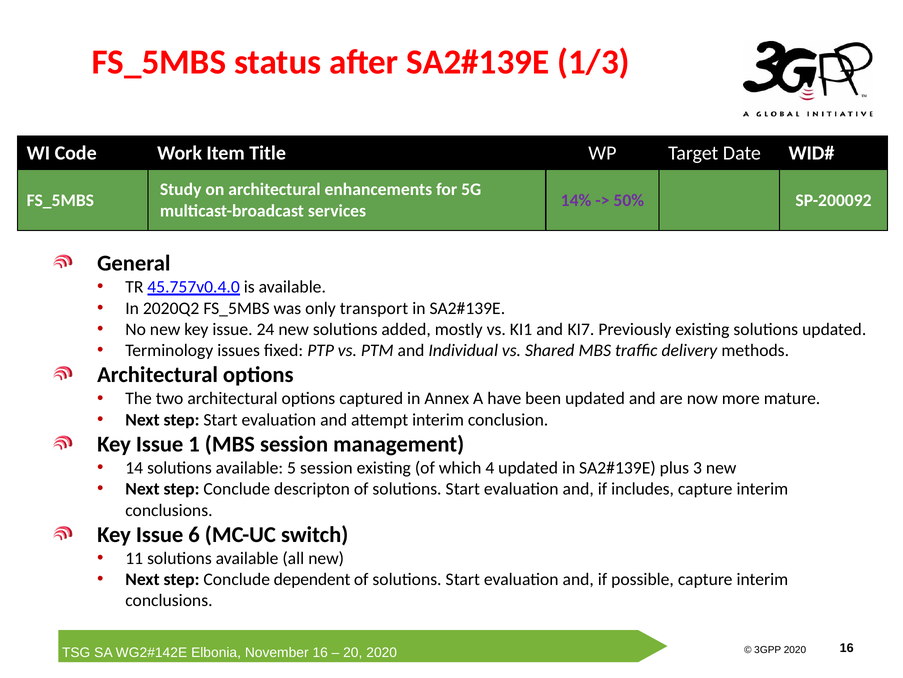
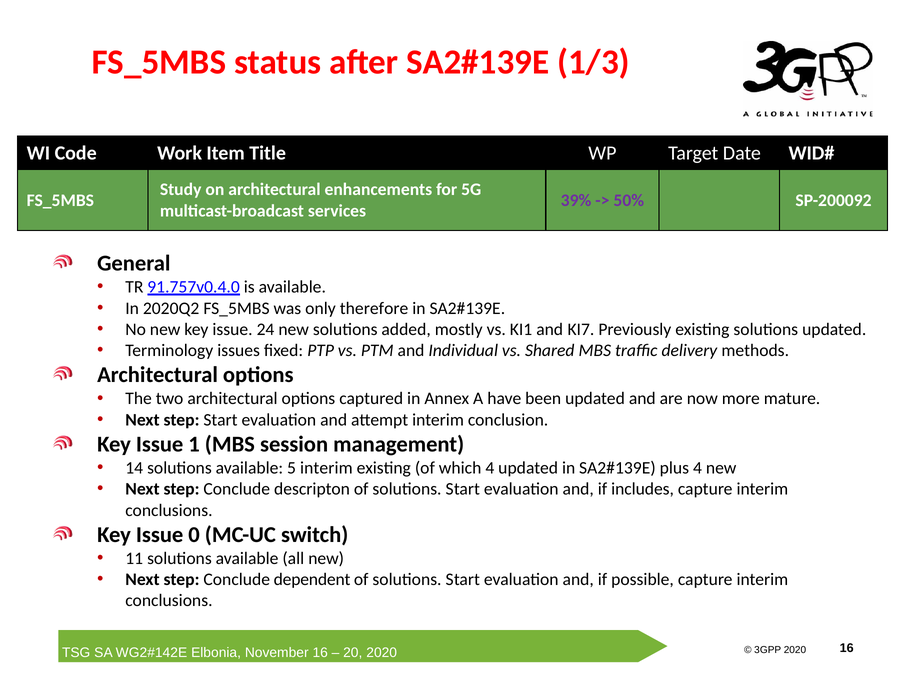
14%: 14% -> 39%
45.757v0.4.0: 45.757v0.4.0 -> 91.757v0.4.0
transport: transport -> therefore
5 session: session -> interim
plus 3: 3 -> 4
6: 6 -> 0
